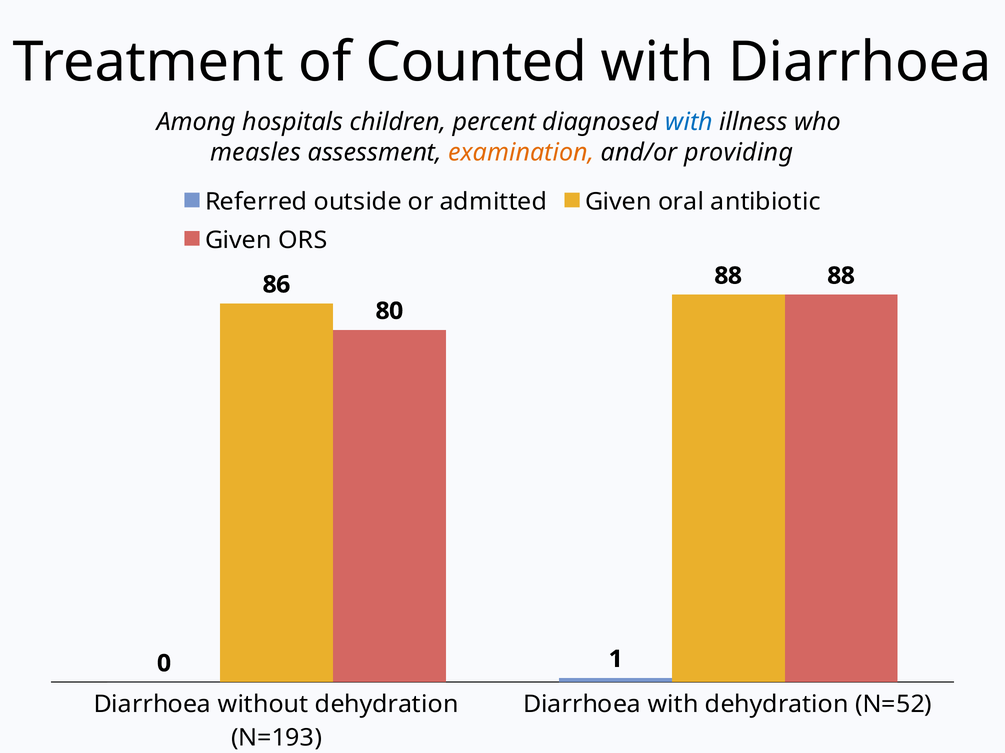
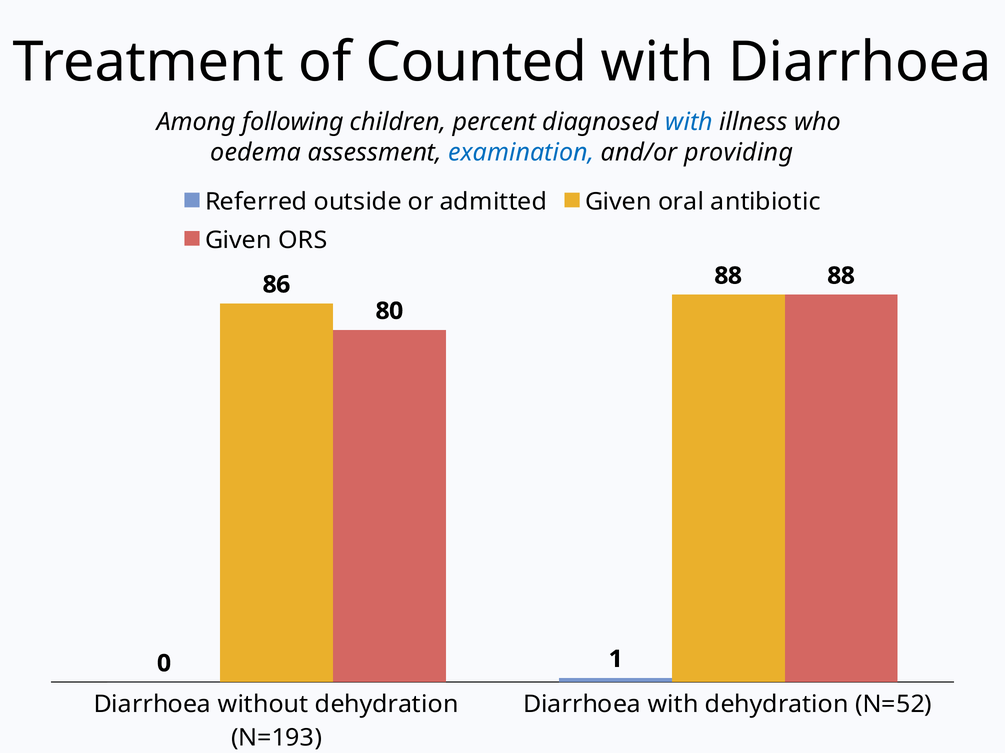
hospitals: hospitals -> following
measles: measles -> oedema
examination colour: orange -> blue
